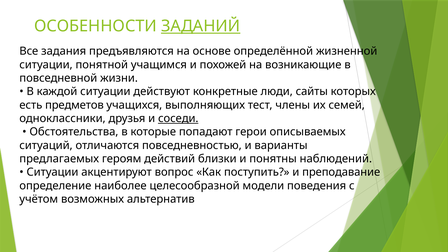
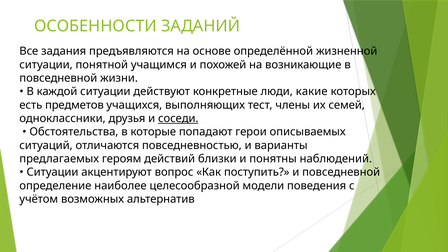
ЗАДАНИЙ underline: present -> none
сайты: сайты -> какие
и преподавание: преподавание -> повседневной
